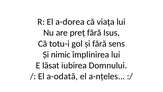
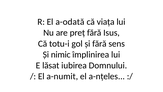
a-dorea: a-dorea -> a-odată
a-odată: a-odată -> a-numit
